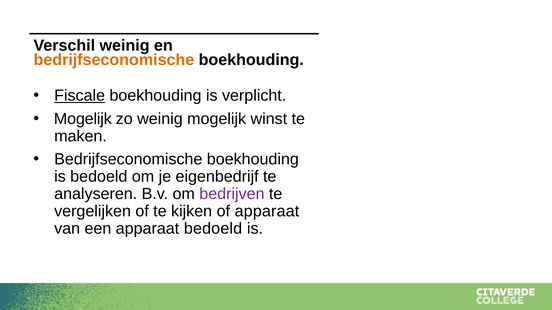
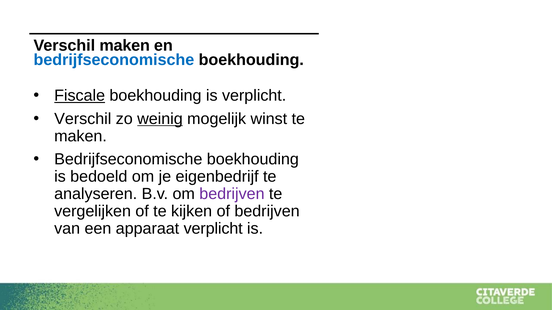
Verschil weinig: weinig -> maken
bedrijfseconomische at (114, 60) colour: orange -> blue
Mogelijk at (83, 119): Mogelijk -> Verschil
weinig at (160, 119) underline: none -> present
of apparaat: apparaat -> bedrijven
apparaat bedoeld: bedoeld -> verplicht
